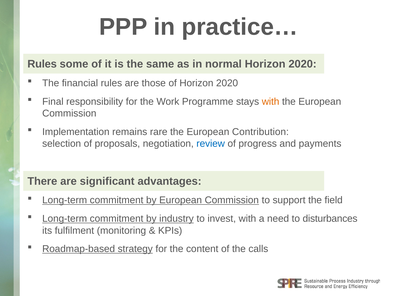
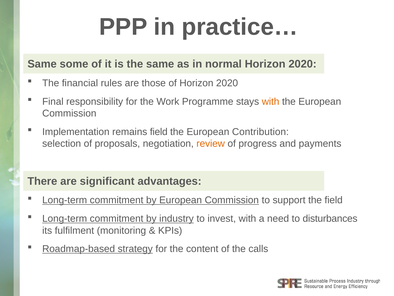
Rules at (42, 64): Rules -> Same
remains rare: rare -> field
review colour: blue -> orange
